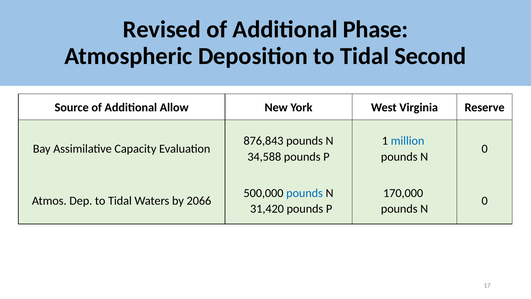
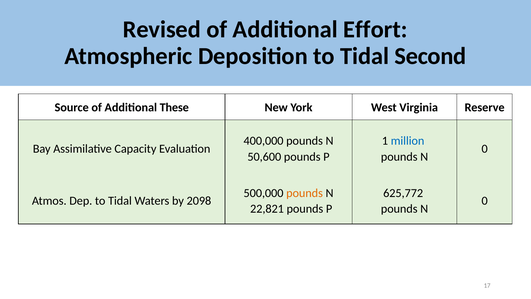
Phase: Phase -> Effort
Allow: Allow -> These
876,843: 876,843 -> 400,000
34,588: 34,588 -> 50,600
pounds at (305, 193) colour: blue -> orange
170,000: 170,000 -> 625,772
2066: 2066 -> 2098
31,420: 31,420 -> 22,821
